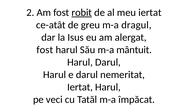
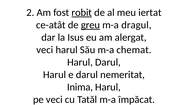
greu underline: none -> present
fost at (45, 50): fost -> veci
mântuit: mântuit -> chemat
Iertat at (80, 88): Iertat -> Inima
